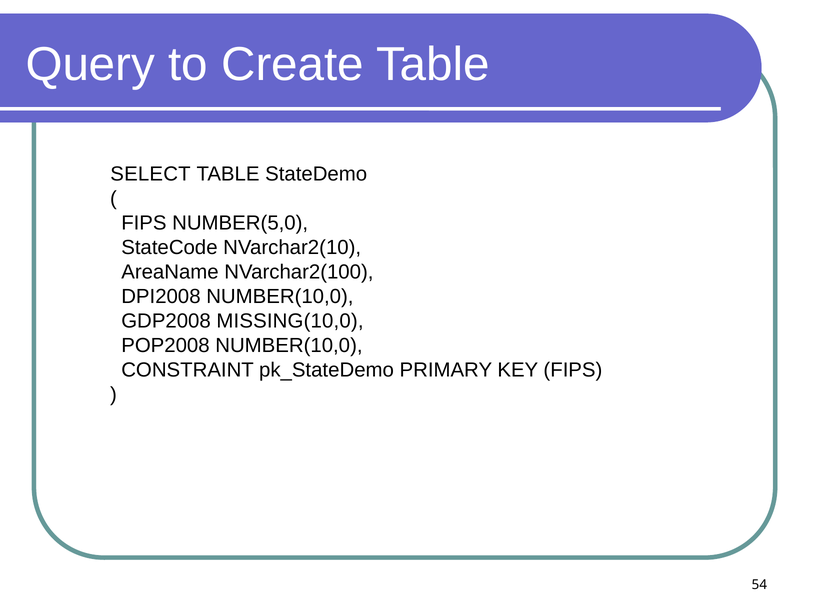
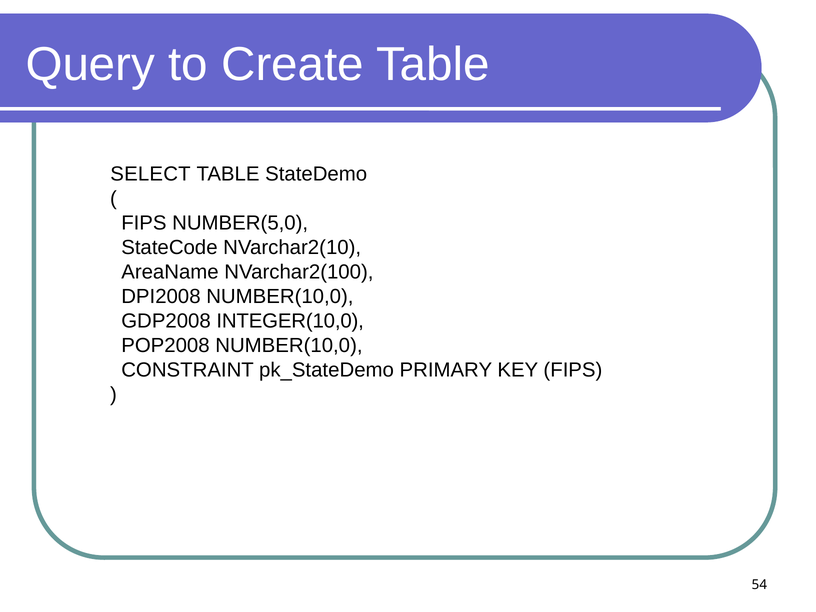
MISSING(10,0: MISSING(10,0 -> INTEGER(10,0
